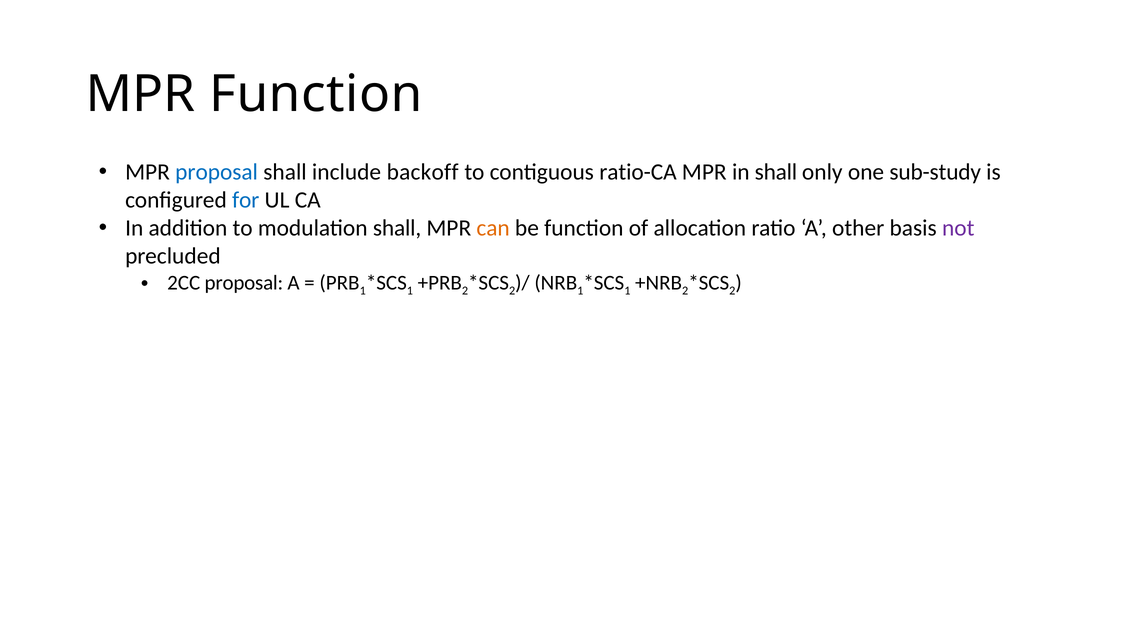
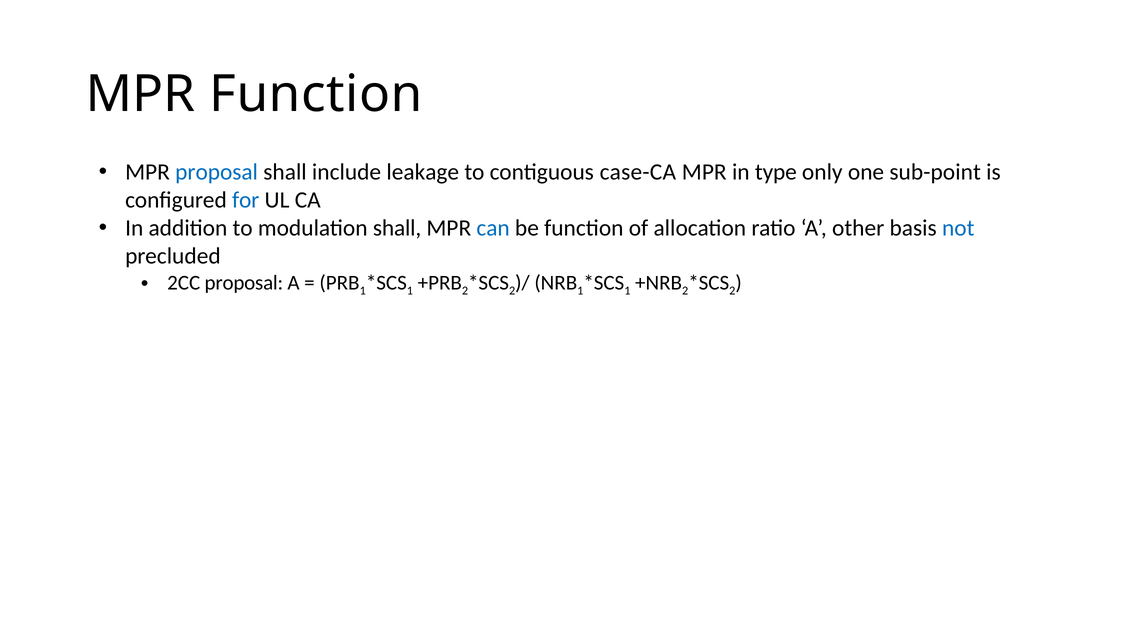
backoff: backoff -> leakage
ratio-CA: ratio-CA -> case-CA
in shall: shall -> type
sub-study: sub-study -> sub-point
can colour: orange -> blue
not colour: purple -> blue
